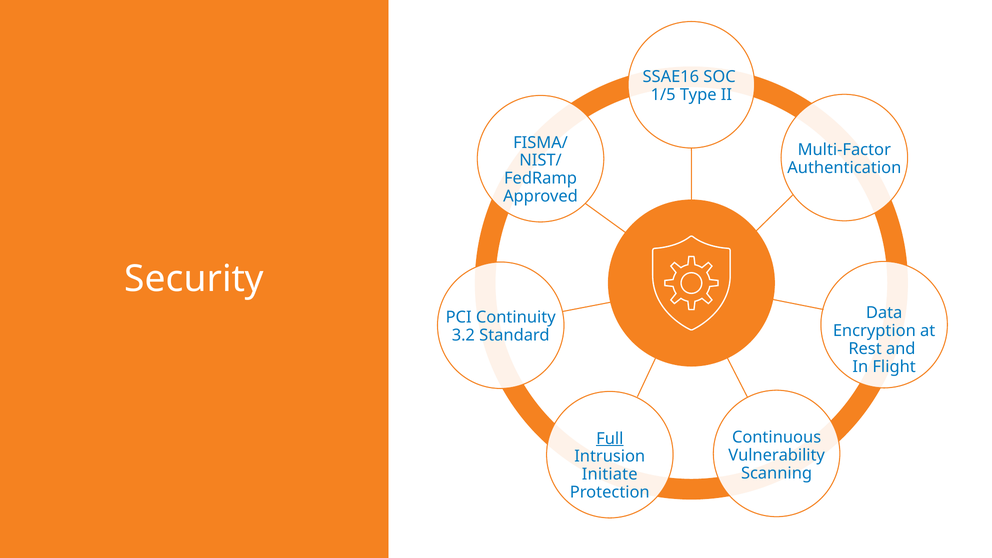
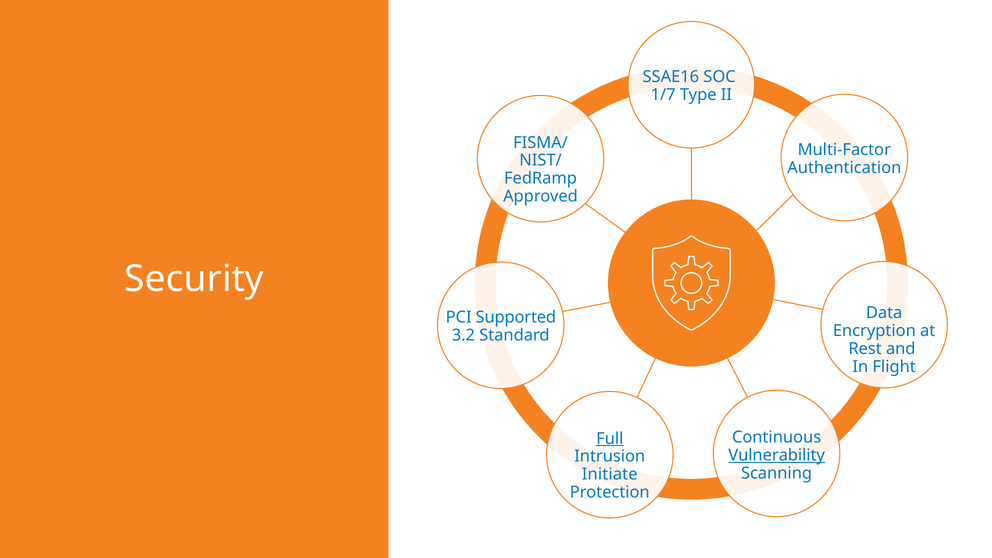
1/5: 1/5 -> 1/7
Continuity: Continuity -> Supported
Vulnerability underline: none -> present
